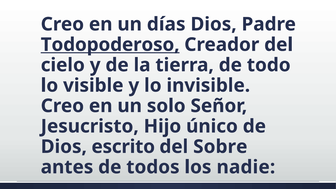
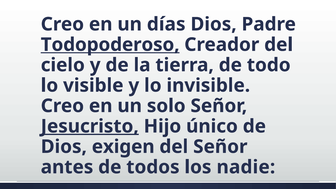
Jesucristo underline: none -> present
escrito: escrito -> exigen
del Sobre: Sobre -> Señor
